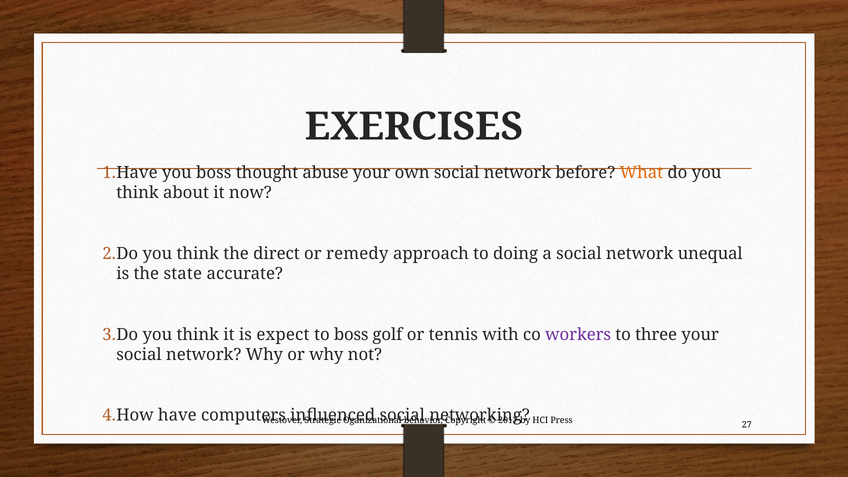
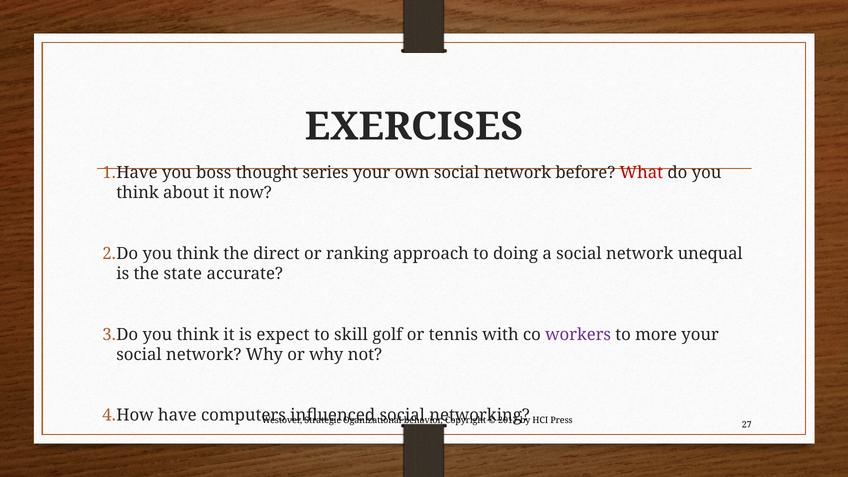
abuse: abuse -> series
What colour: orange -> red
remedy: remedy -> ranking
to boss: boss -> skill
three: three -> more
